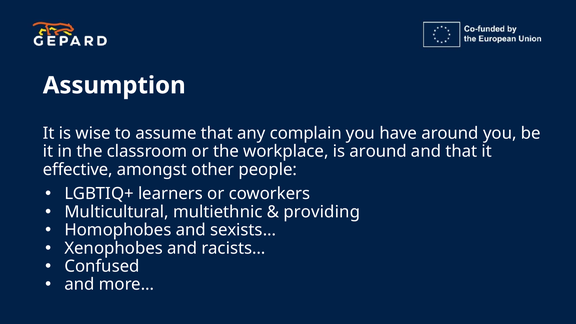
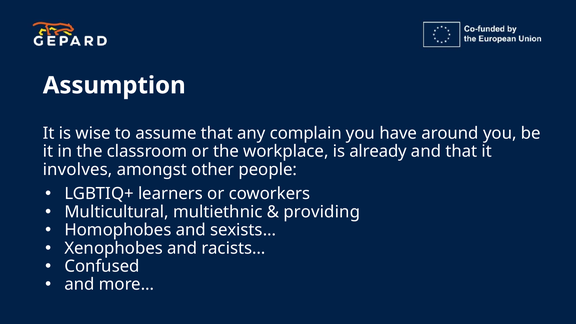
is around: around -> already
effective: effective -> involves
